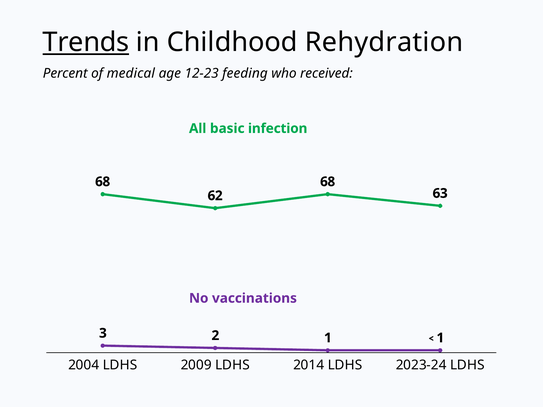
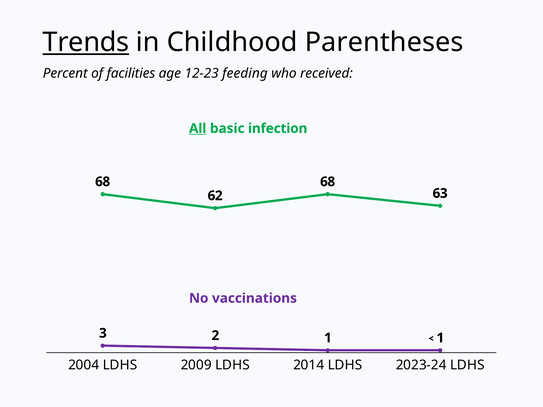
Rehydration: Rehydration -> Parentheses
medical: medical -> facilities
All underline: none -> present
